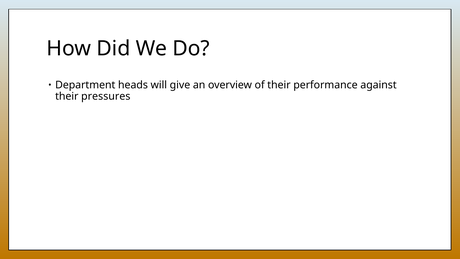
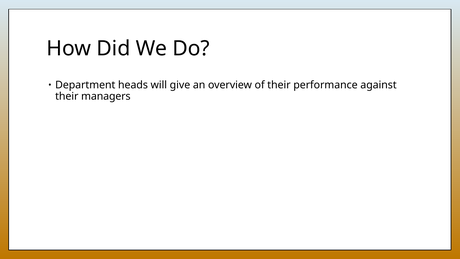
pressures: pressures -> managers
